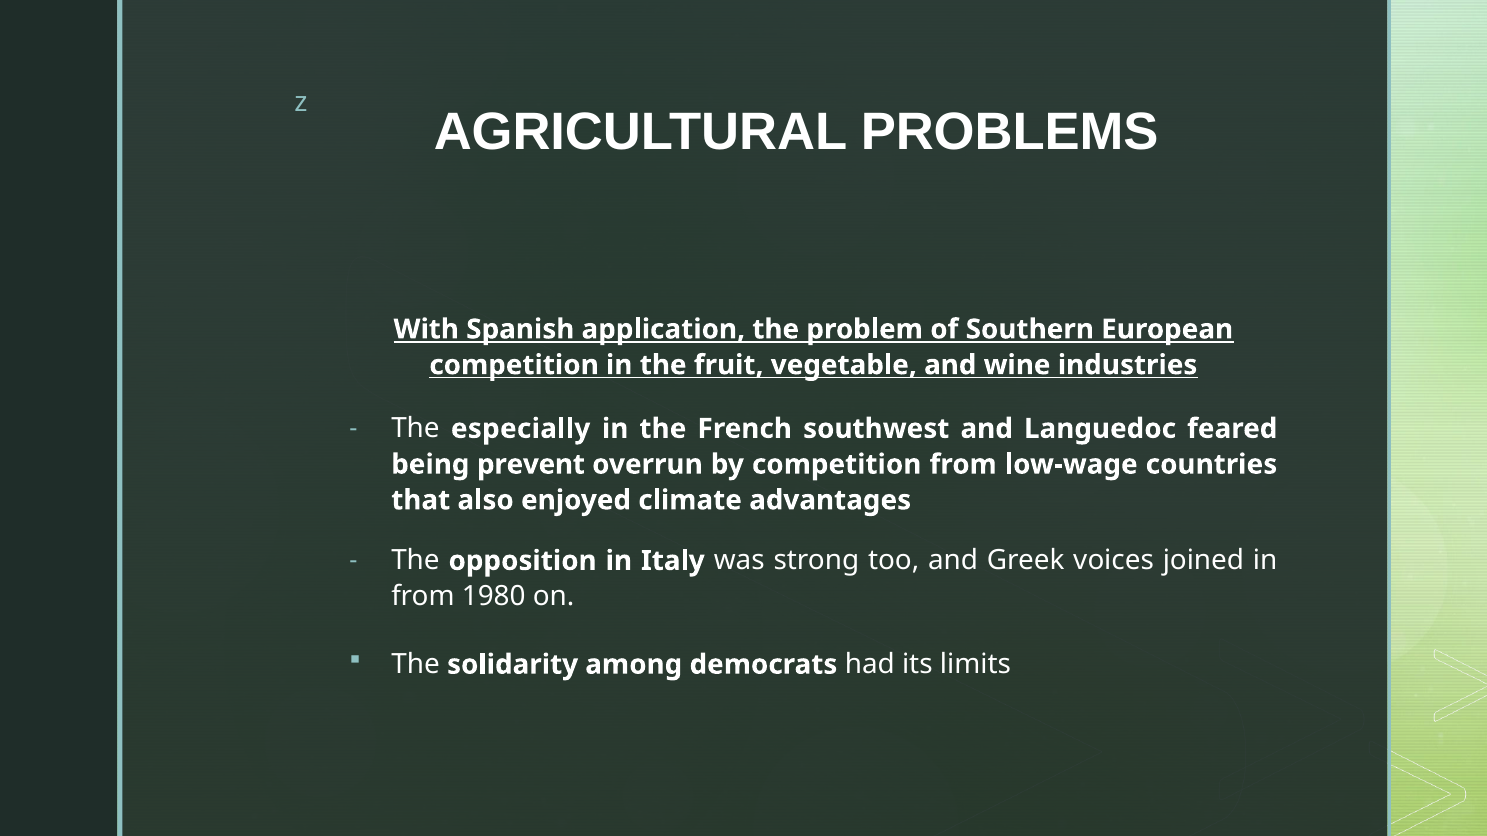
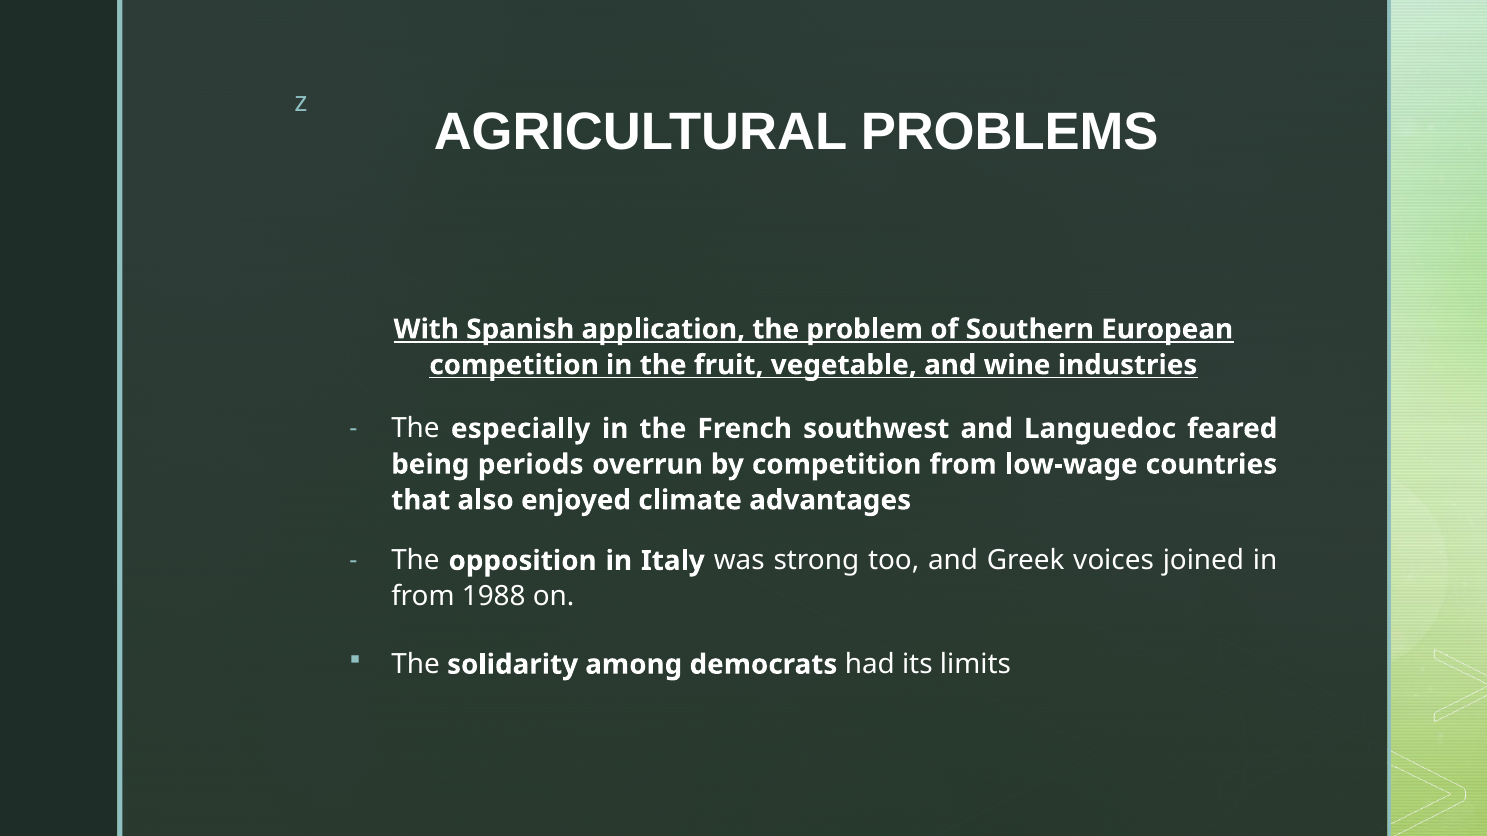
prevent: prevent -> periods
1980: 1980 -> 1988
